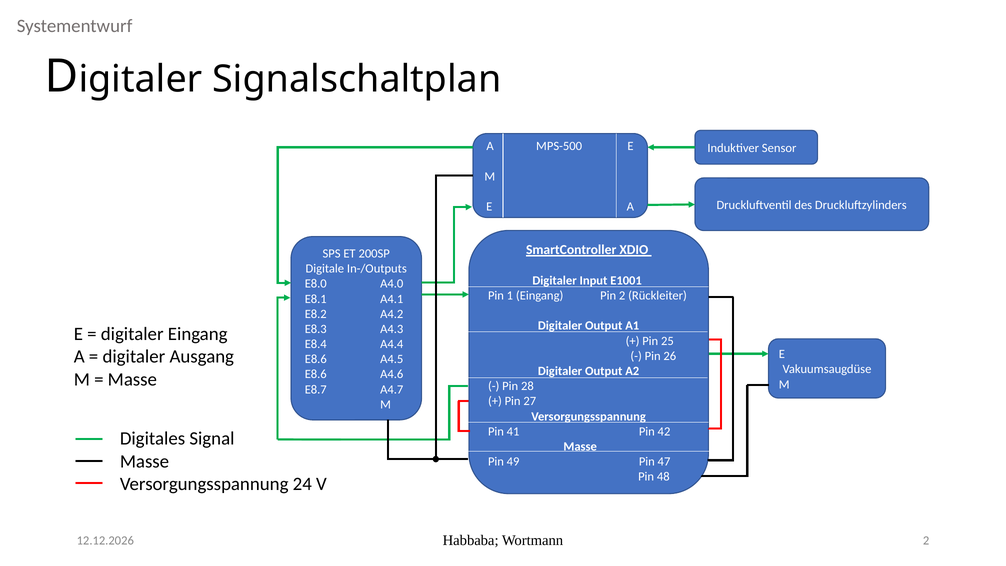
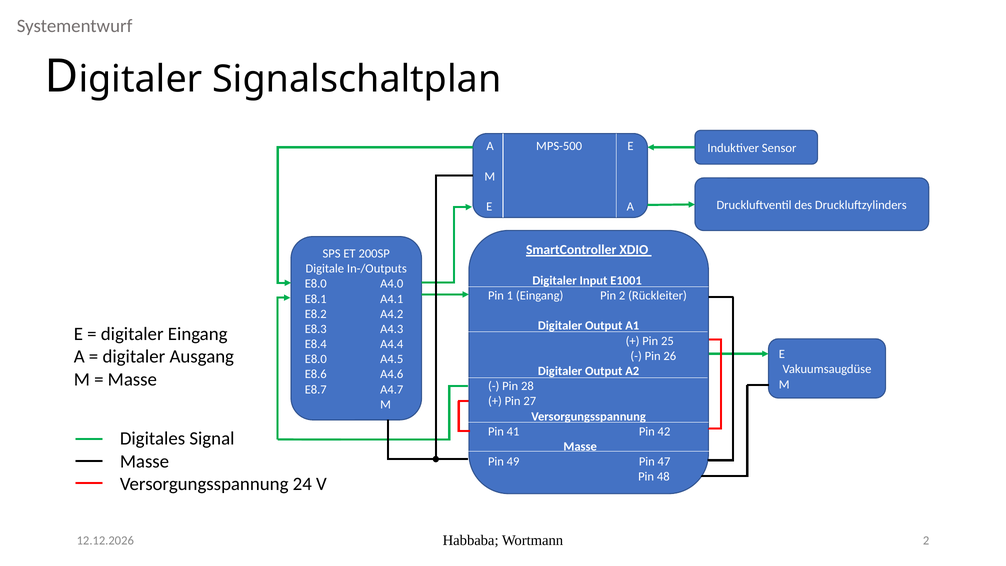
E8.6 at (316, 359): E8.6 -> E8.0
